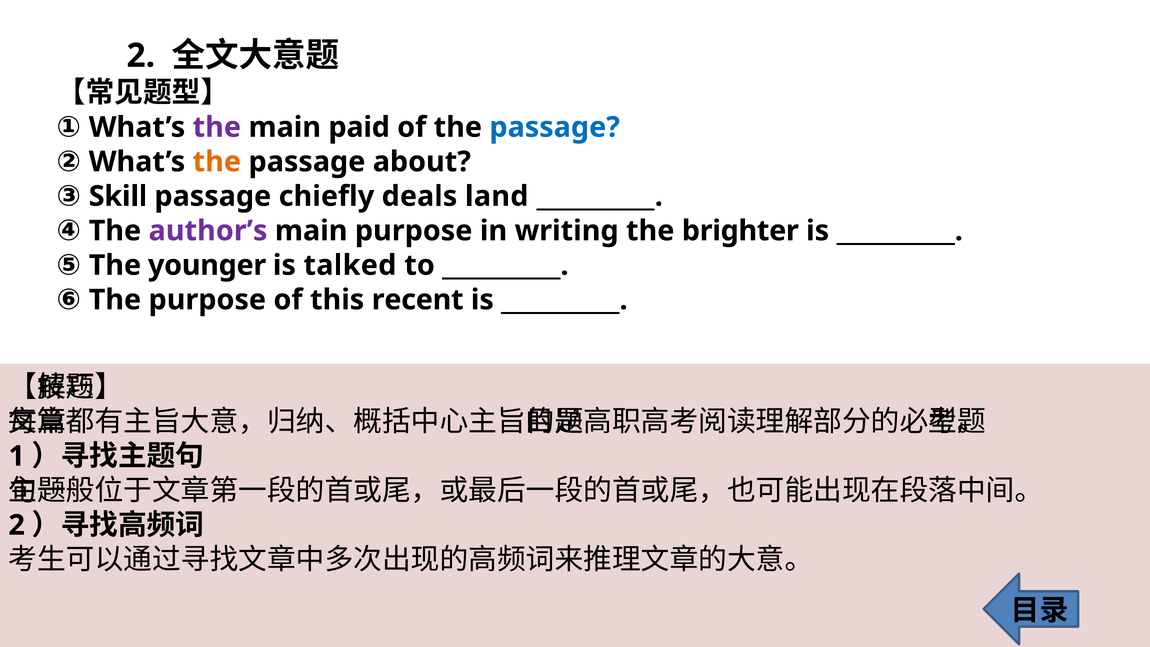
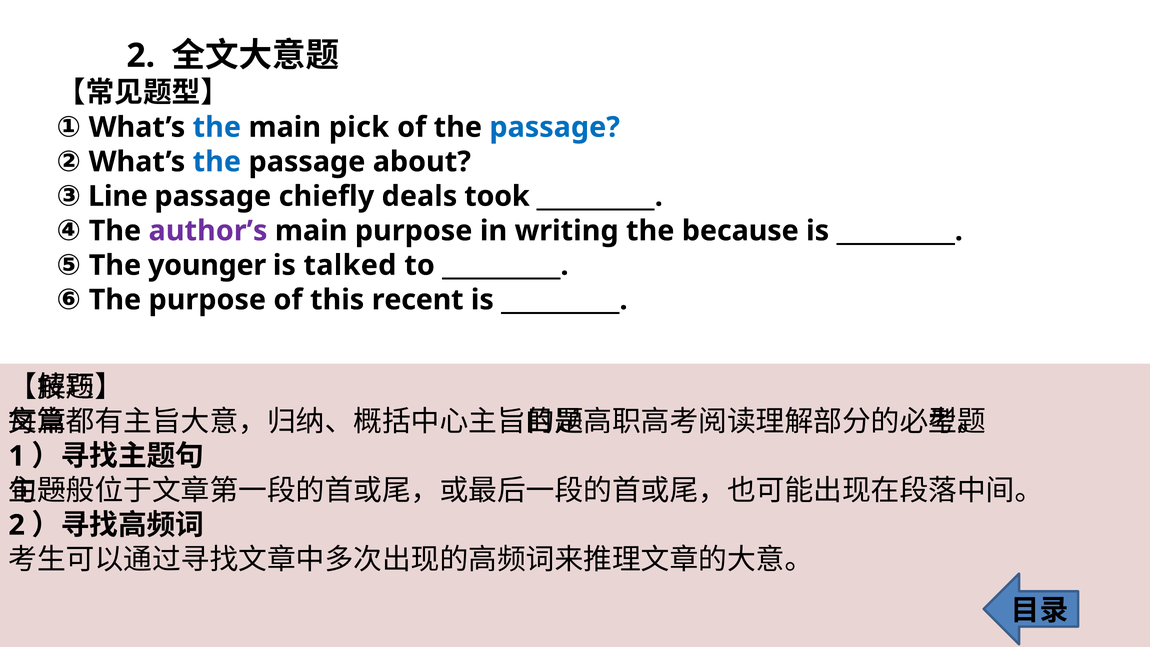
the at (217, 127) colour: purple -> blue
paid: paid -> pick
the at (217, 162) colour: orange -> blue
Skill: Skill -> Line
land: land -> took
brighter: brighter -> because
